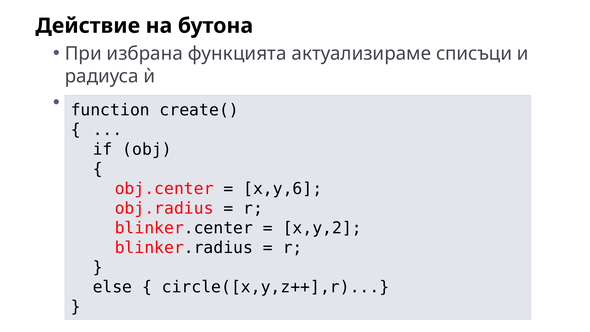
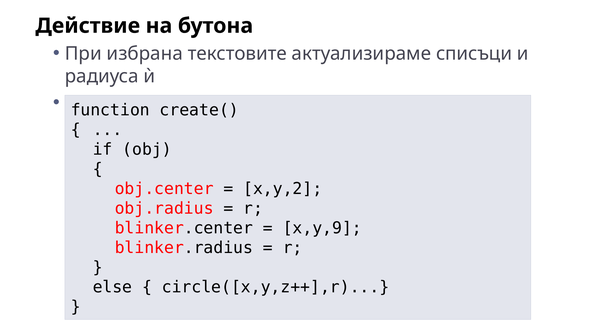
функцията: функцията -> текстовите
x,y,6: x,y,6 -> x,y,2
x,y,2: x,y,2 -> x,y,9
